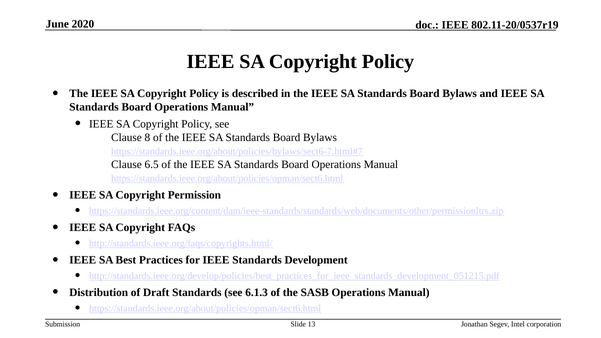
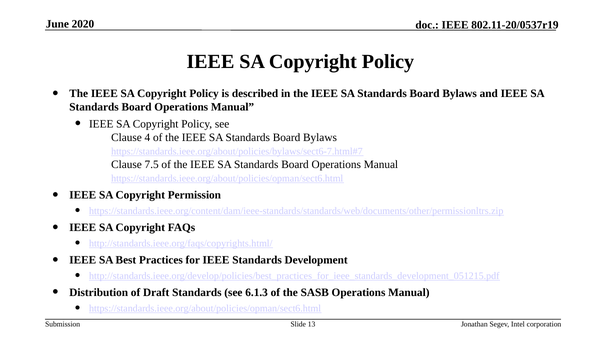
8: 8 -> 4
6.5: 6.5 -> 7.5
